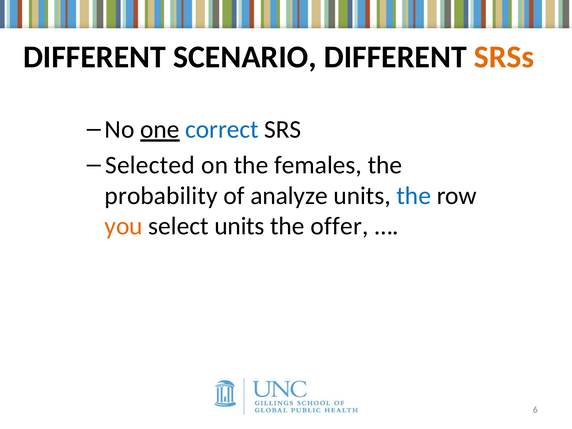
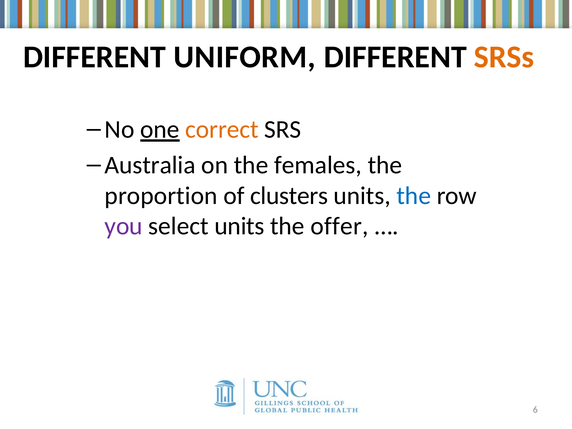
SCENARIO: SCENARIO -> UNIFORM
correct colour: blue -> orange
Selected: Selected -> Australia
probability: probability -> proportion
analyze: analyze -> clusters
you colour: orange -> purple
